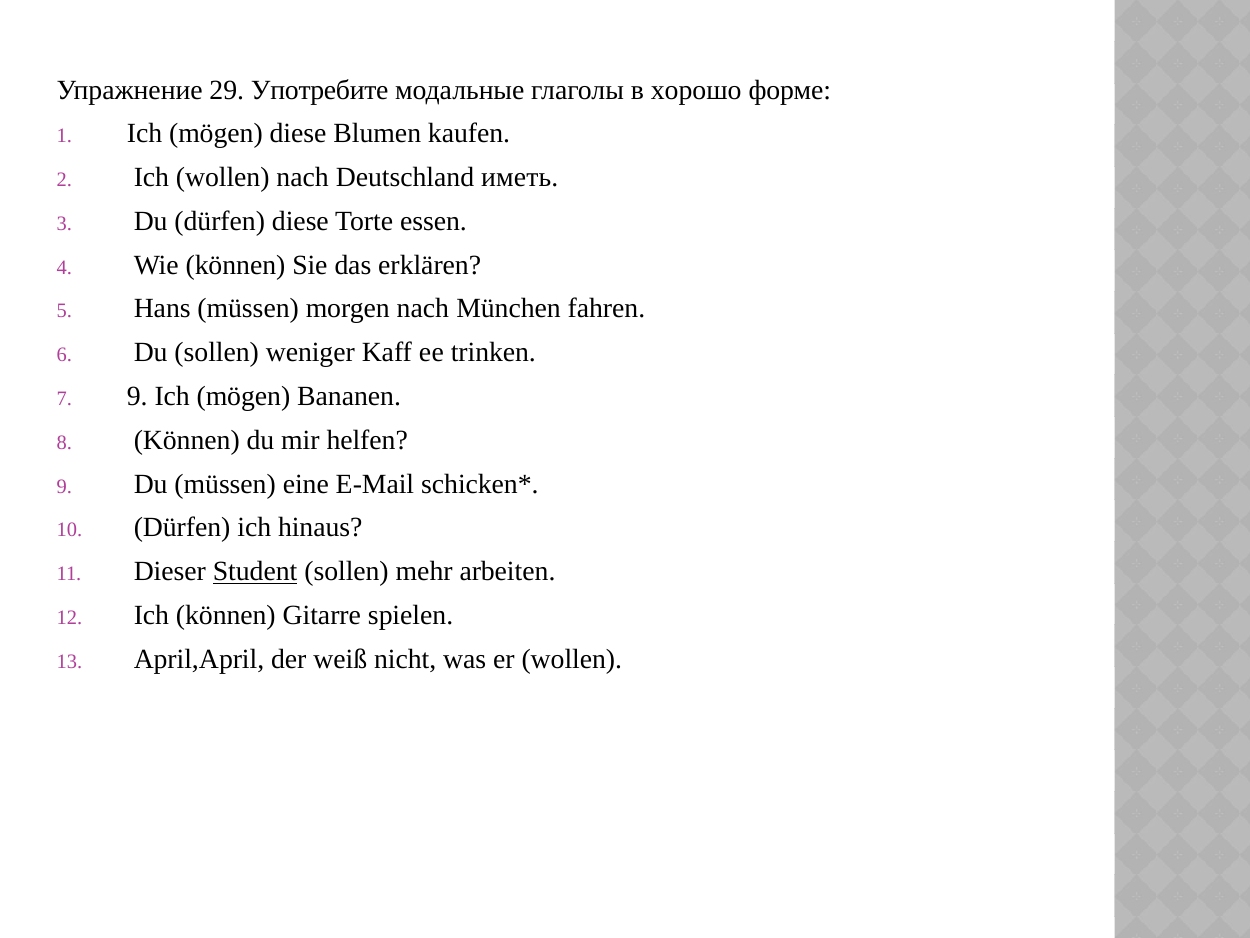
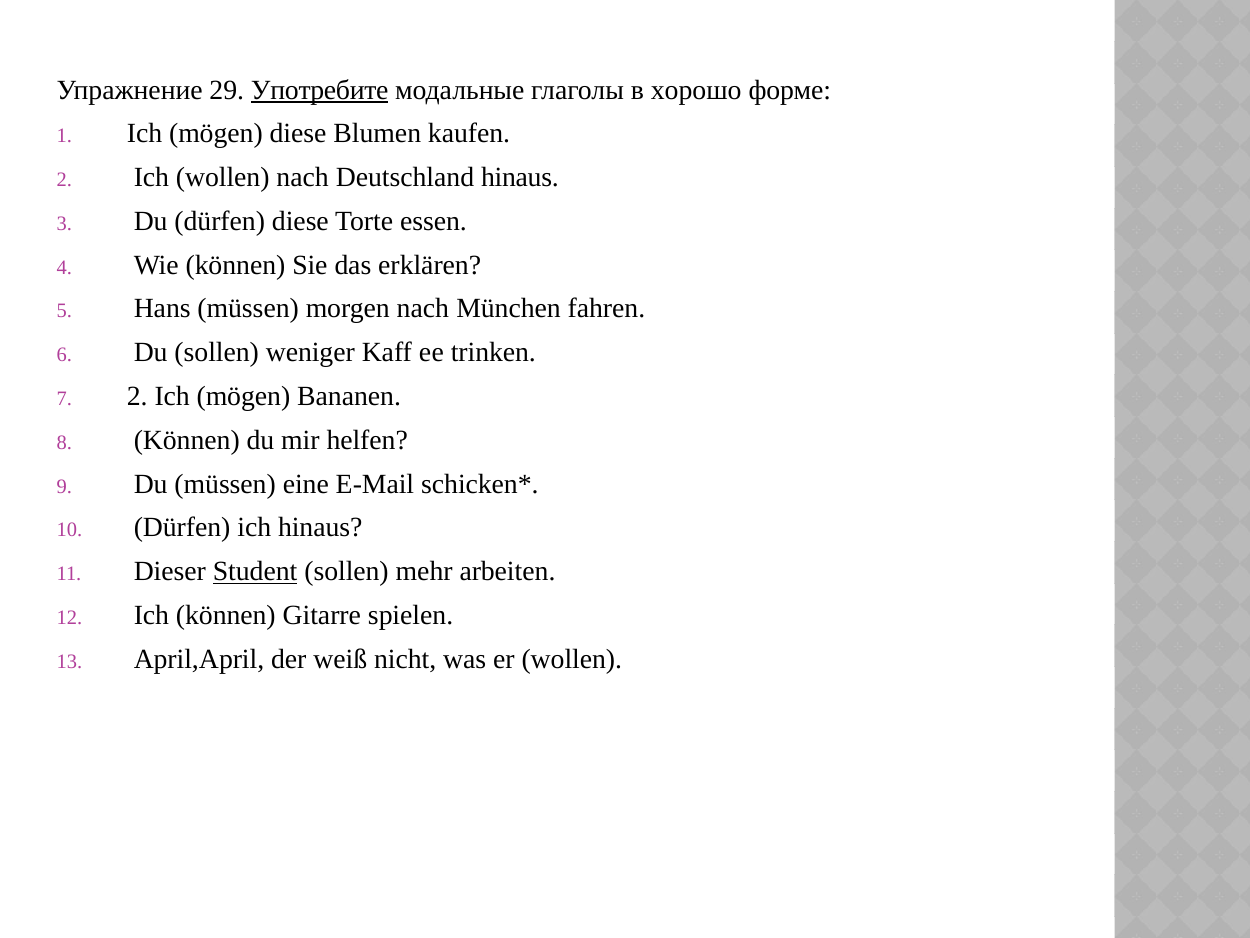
Употребите underline: none -> present
Deutschland иметь: иметь -> hinaus
7 9: 9 -> 2
